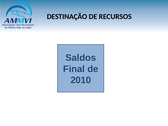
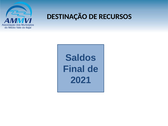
2010: 2010 -> 2021
